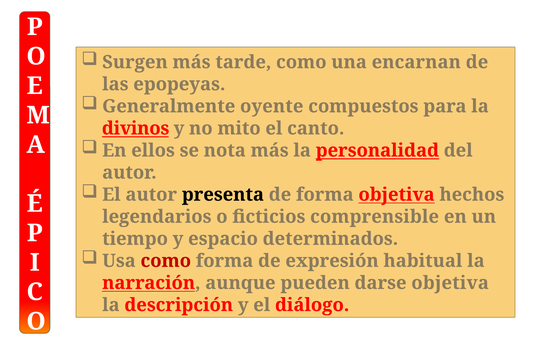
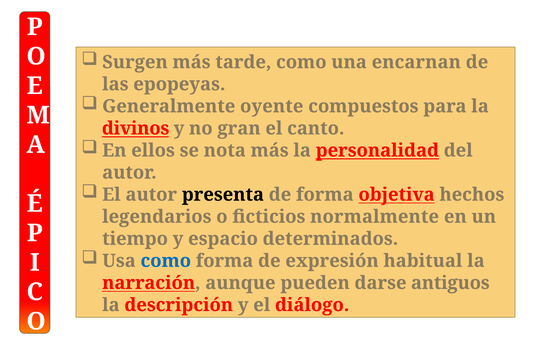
mito: mito -> gran
comprensible: comprensible -> normalmente
como at (166, 261) colour: red -> blue
darse objetiva: objetiva -> antiguos
